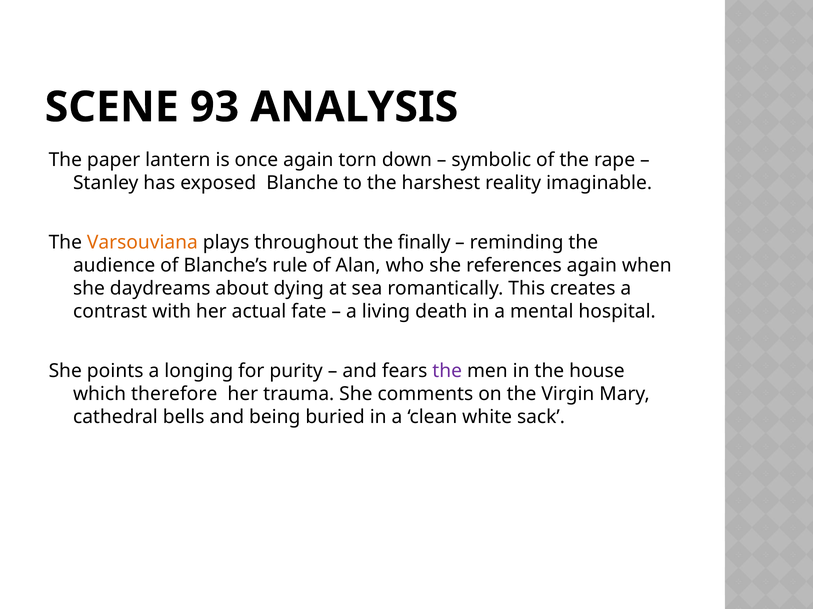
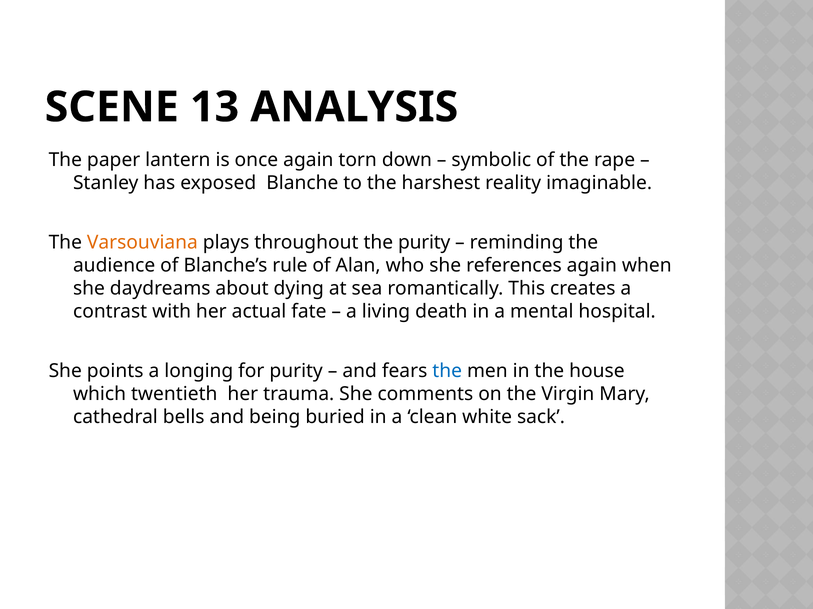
93: 93 -> 13
the finally: finally -> purity
the at (447, 371) colour: purple -> blue
therefore: therefore -> twentieth
